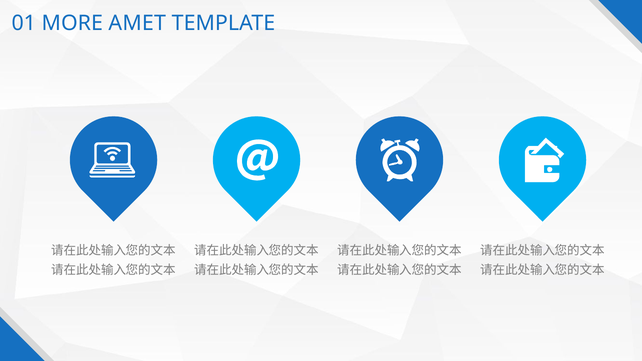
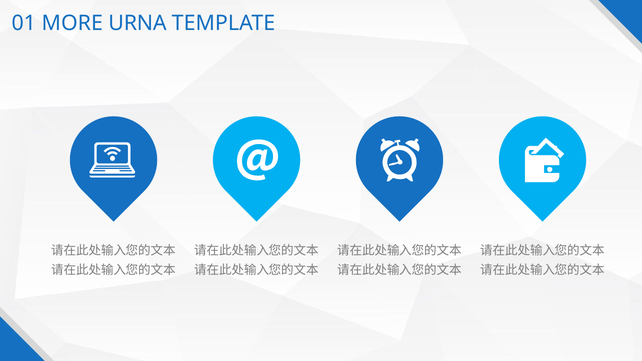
AMET: AMET -> URNA
